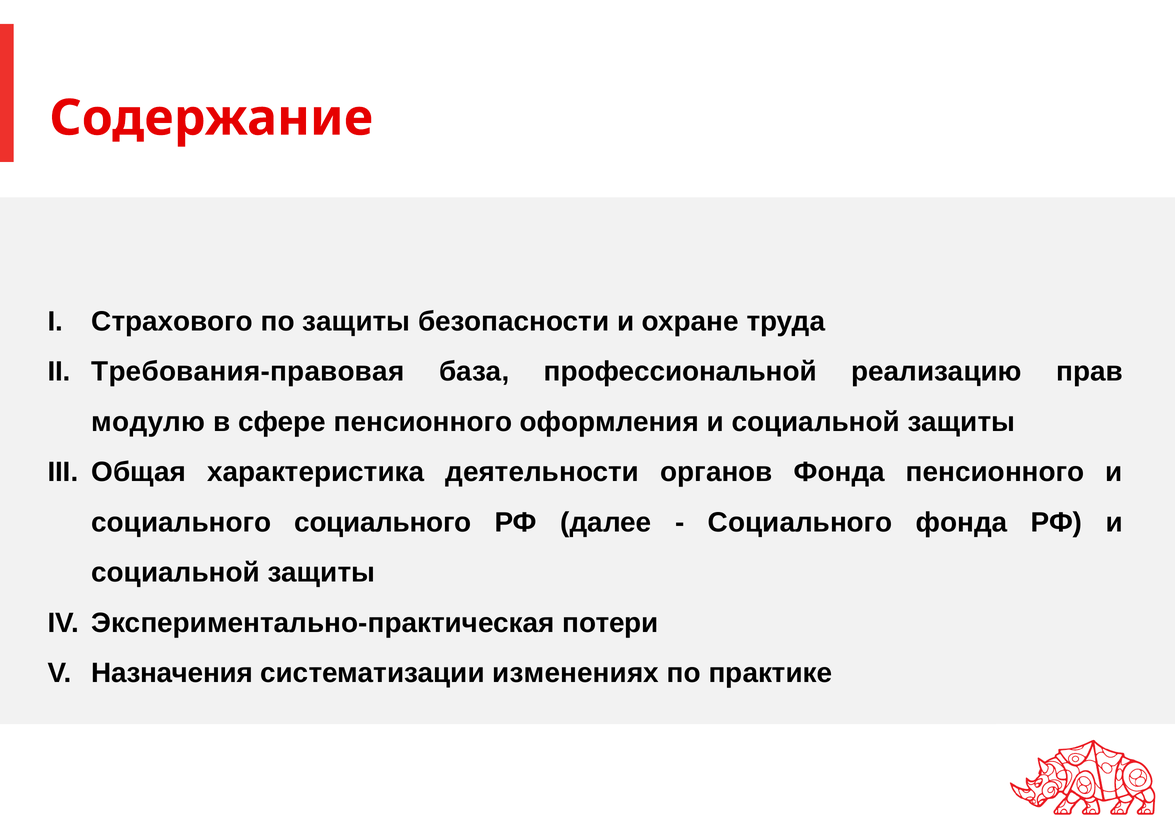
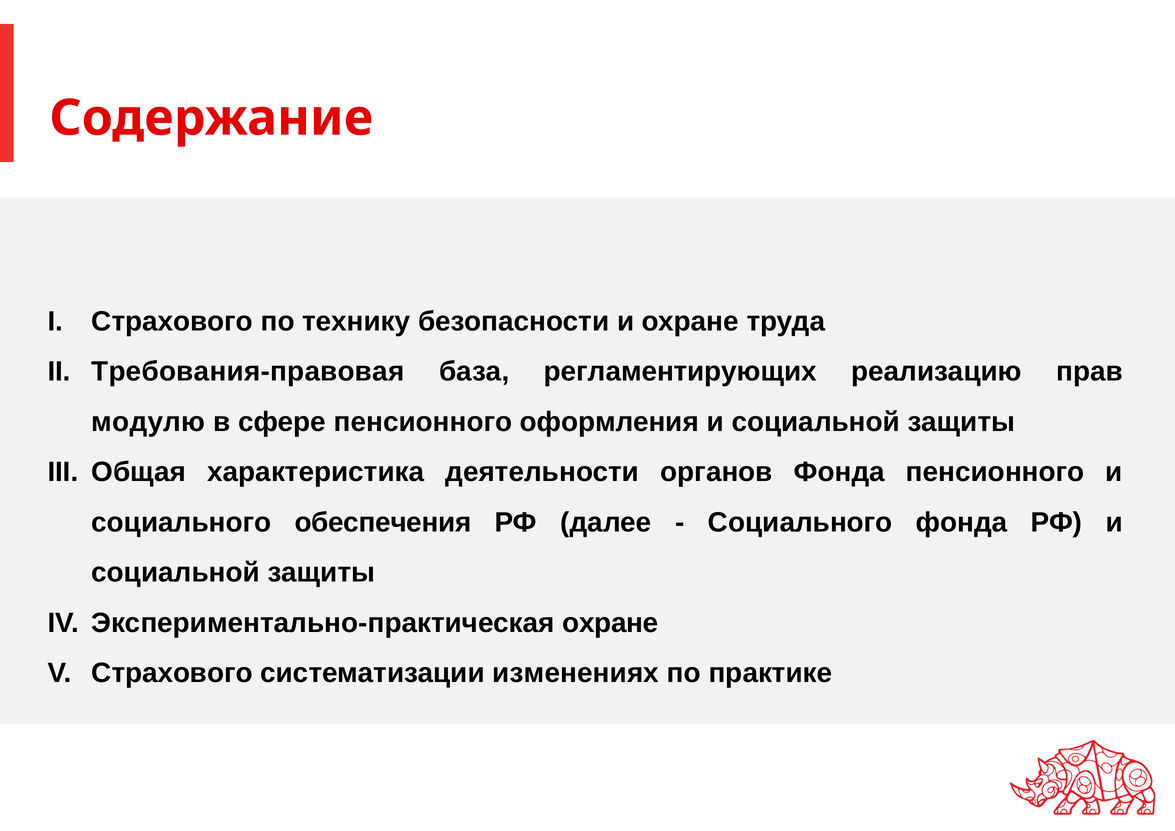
по защиты: защиты -> технику
профессиональной: профессиональной -> регламентирующих
социального социального: социального -> обеспечения
Экспериментально-практическая потери: потери -> охране
Назначения at (172, 673): Назначения -> Страхового
